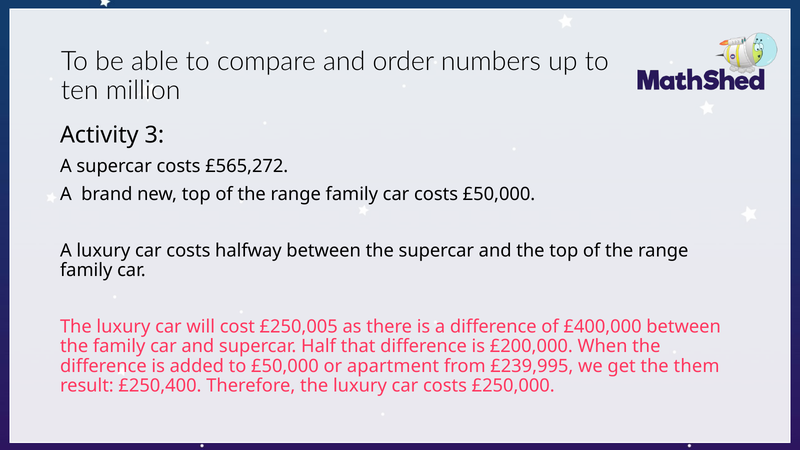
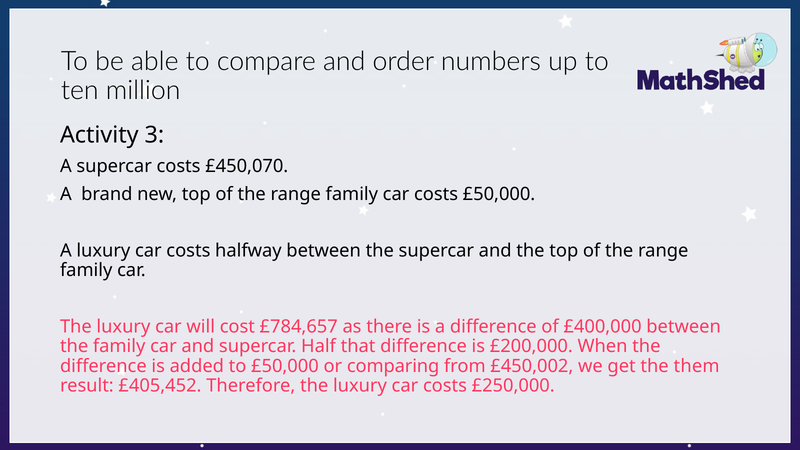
£565,272: £565,272 -> £450,070
£250,005: £250,005 -> £784,657
apartment: apartment -> comparing
£239,995: £239,995 -> £450,002
£250,400: £250,400 -> £405,452
